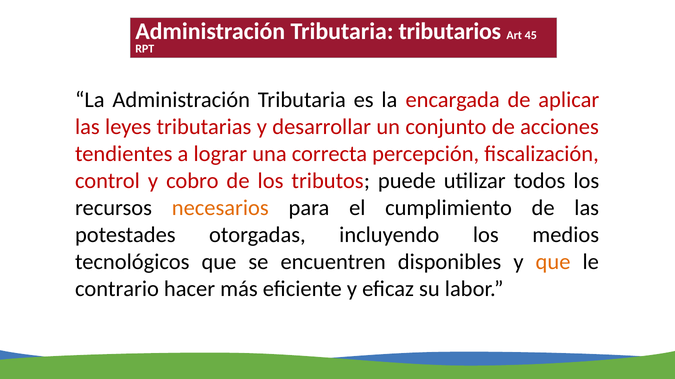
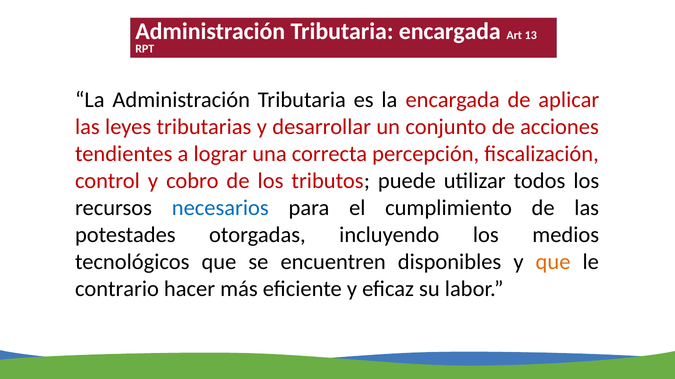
Tributaria tributarios: tributarios -> encargada
45: 45 -> 13
necesarios colour: orange -> blue
